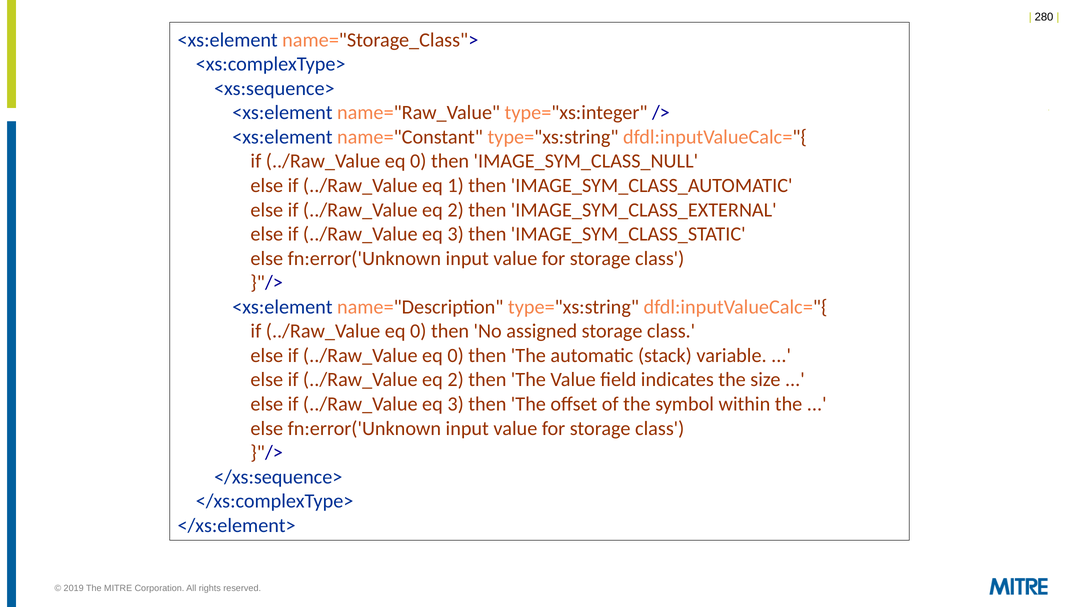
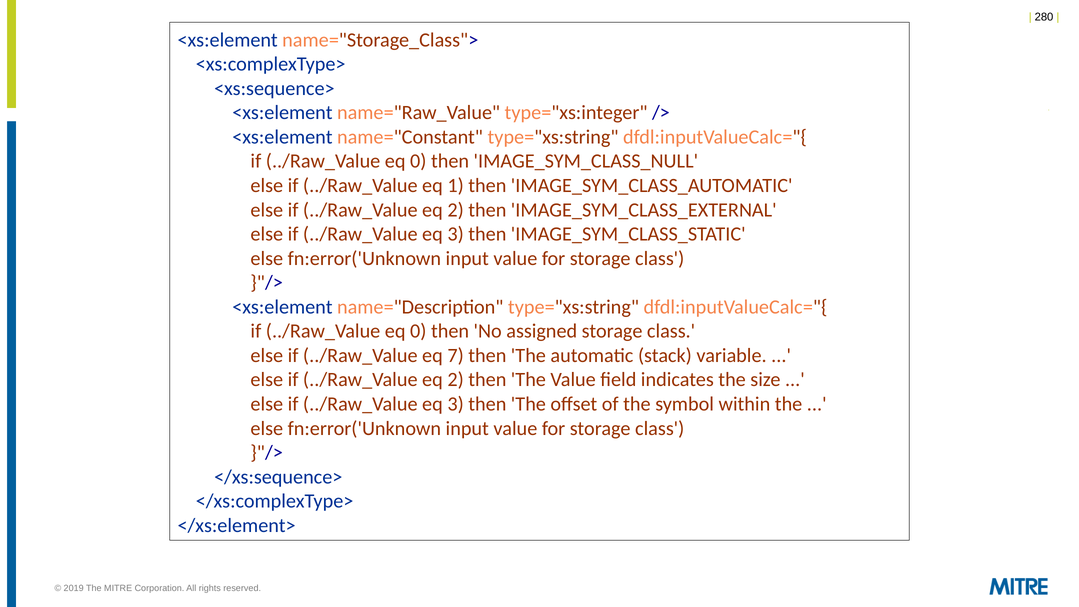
0 at (456, 355): 0 -> 7
